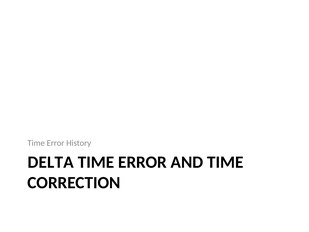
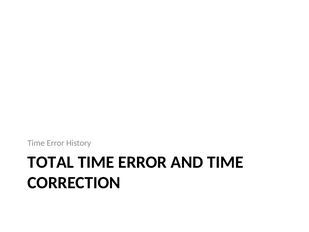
DELTA: DELTA -> TOTAL
